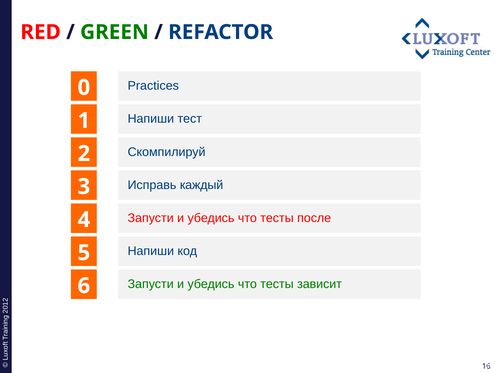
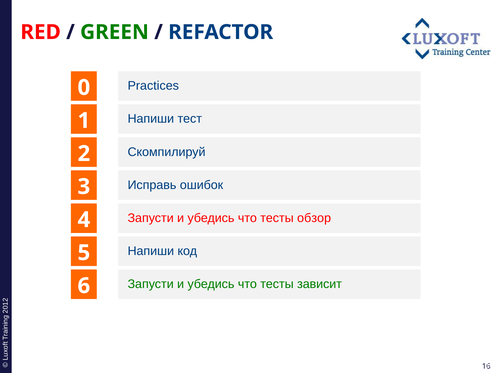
каждый: каждый -> ошибок
после: после -> обзор
